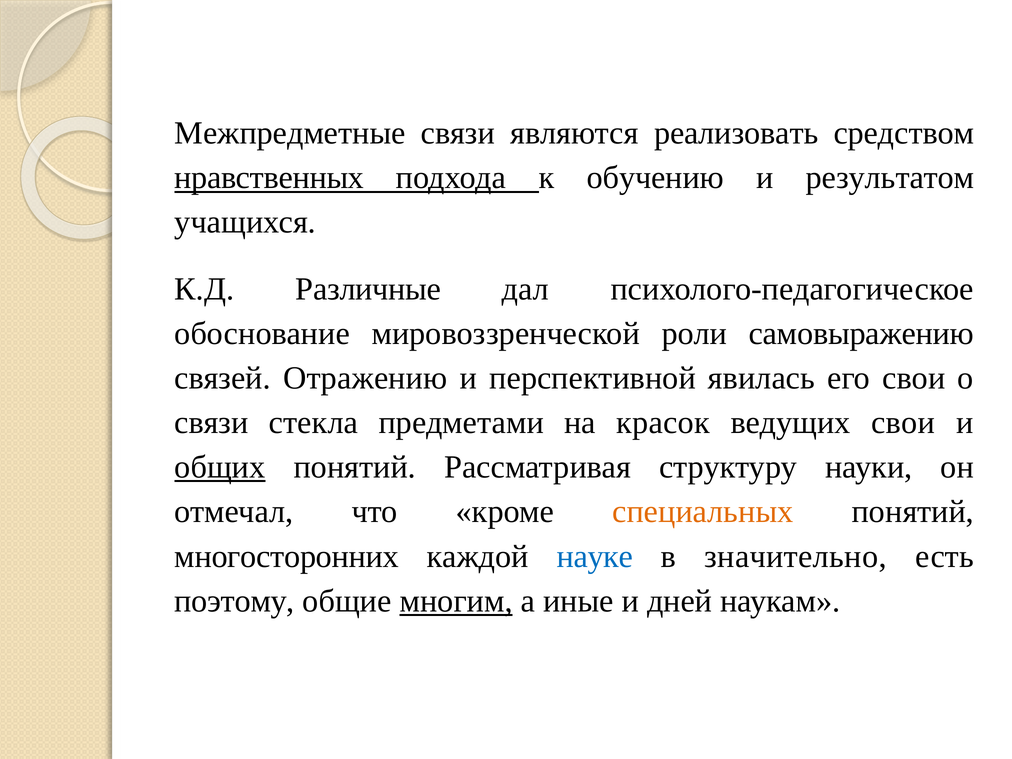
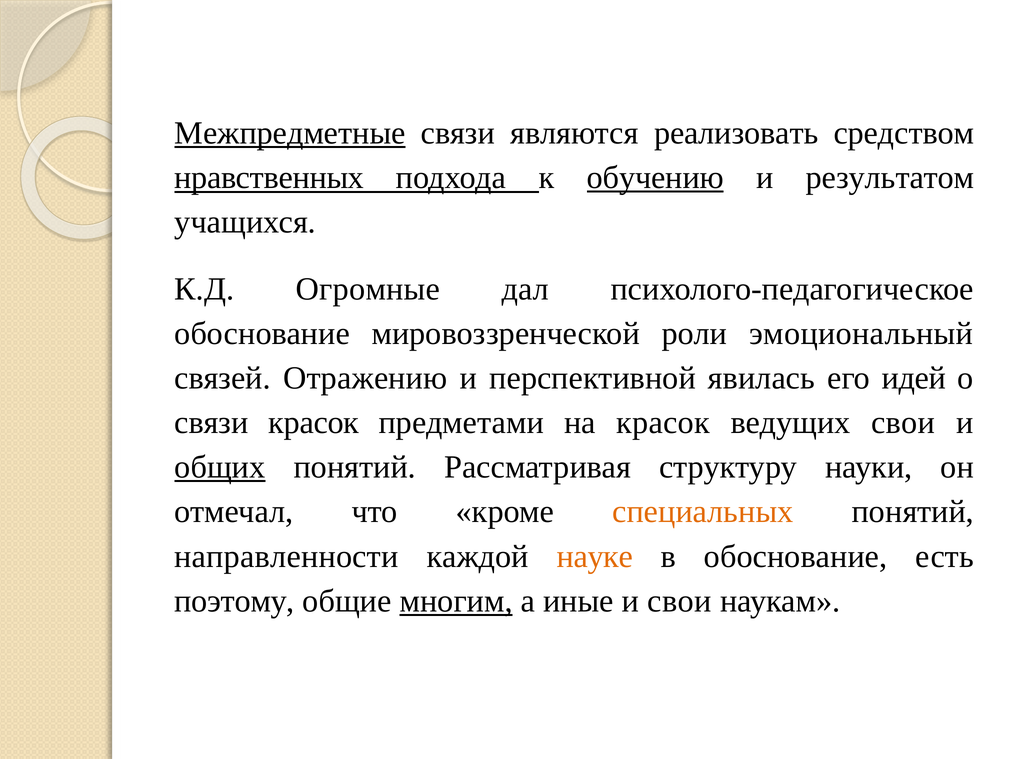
Межпредметные underline: none -> present
обучению underline: none -> present
Различные: Различные -> Огромные
самовыражению: самовыражению -> эмоциональный
его свои: свои -> идей
связи стекла: стекла -> красок
многосторонних: многосторонних -> направленности
науке colour: blue -> orange
в значительно: значительно -> обоснование
и дней: дней -> свои
